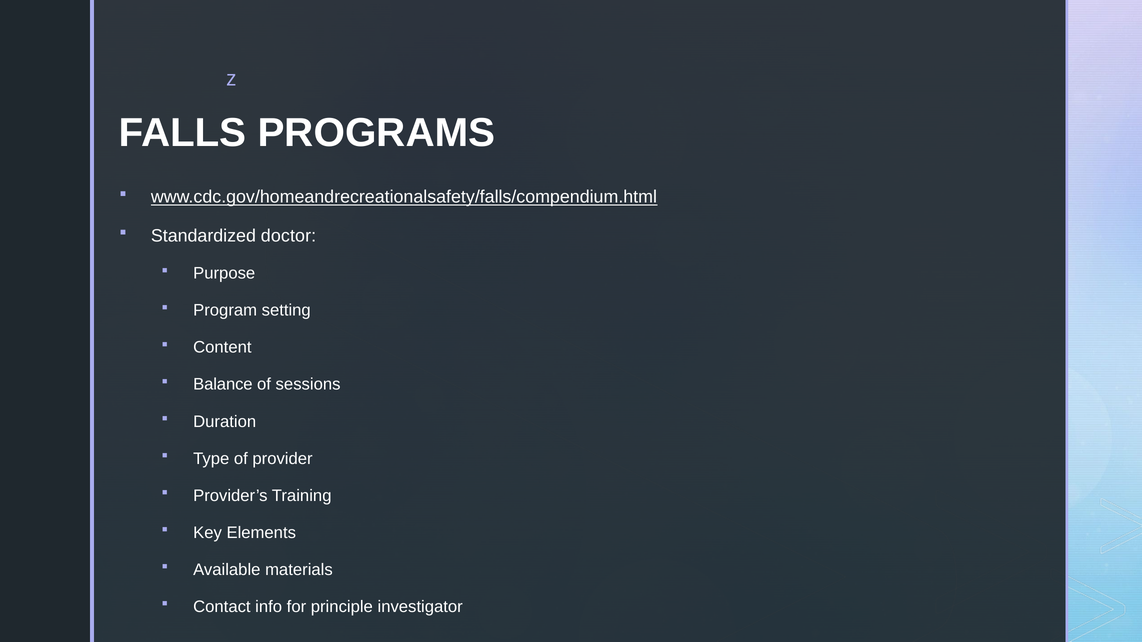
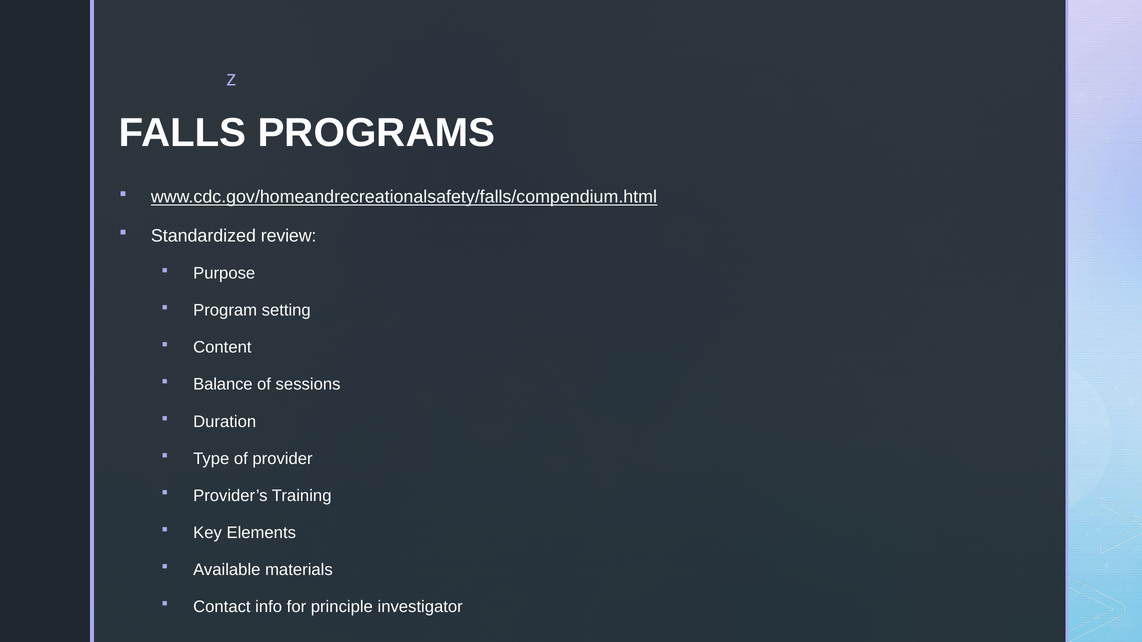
doctor: doctor -> review
